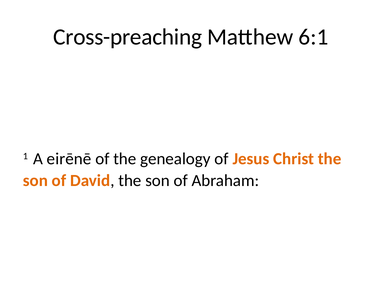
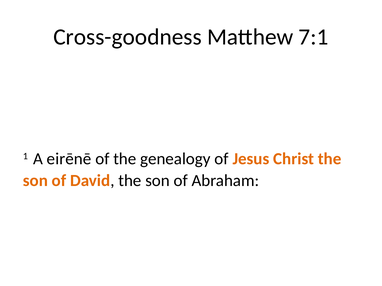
Cross-preaching: Cross-preaching -> Cross-goodness
6:1: 6:1 -> 7:1
